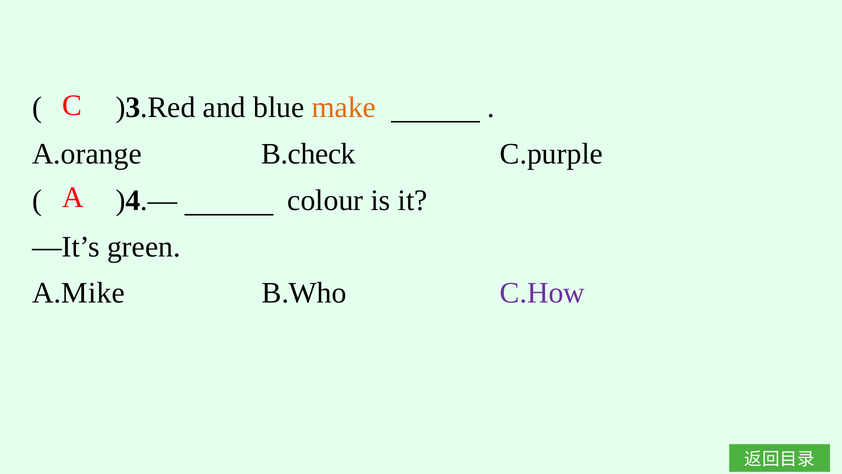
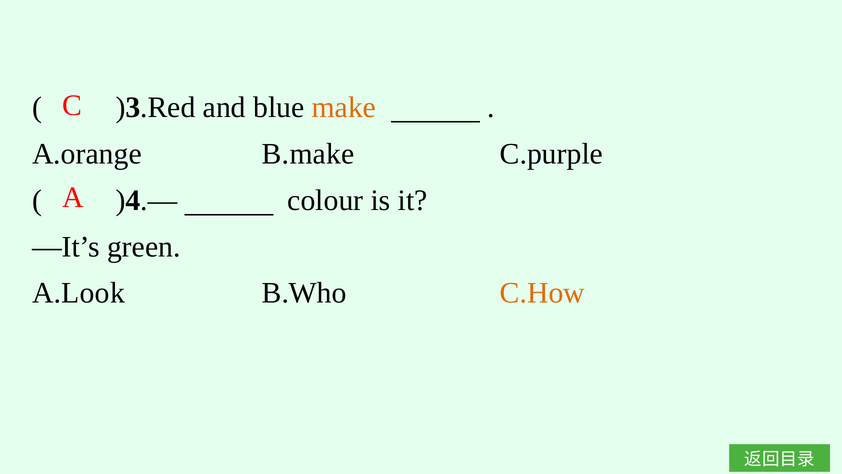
B.check: B.check -> B.make
A.Mike: A.Mike -> A.Look
C.How colour: purple -> orange
